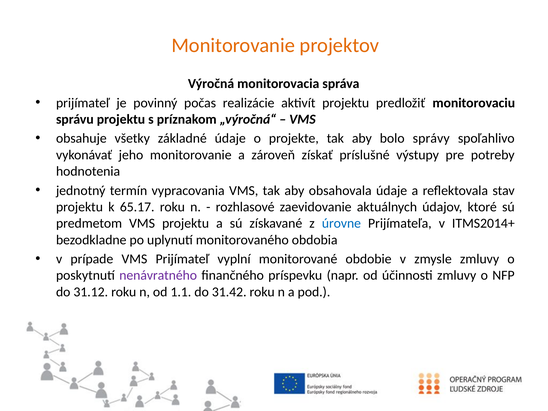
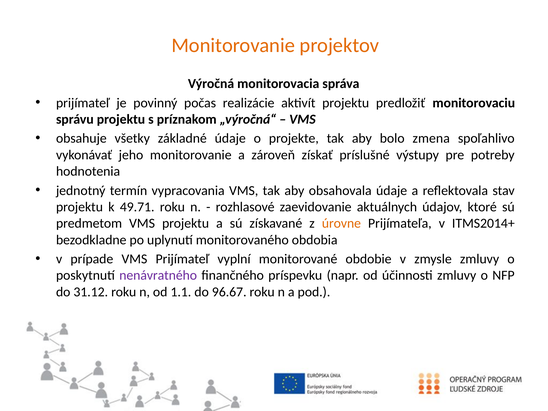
správy: správy -> zmena
65.17: 65.17 -> 49.71
úrovne colour: blue -> orange
31.42: 31.42 -> 96.67
